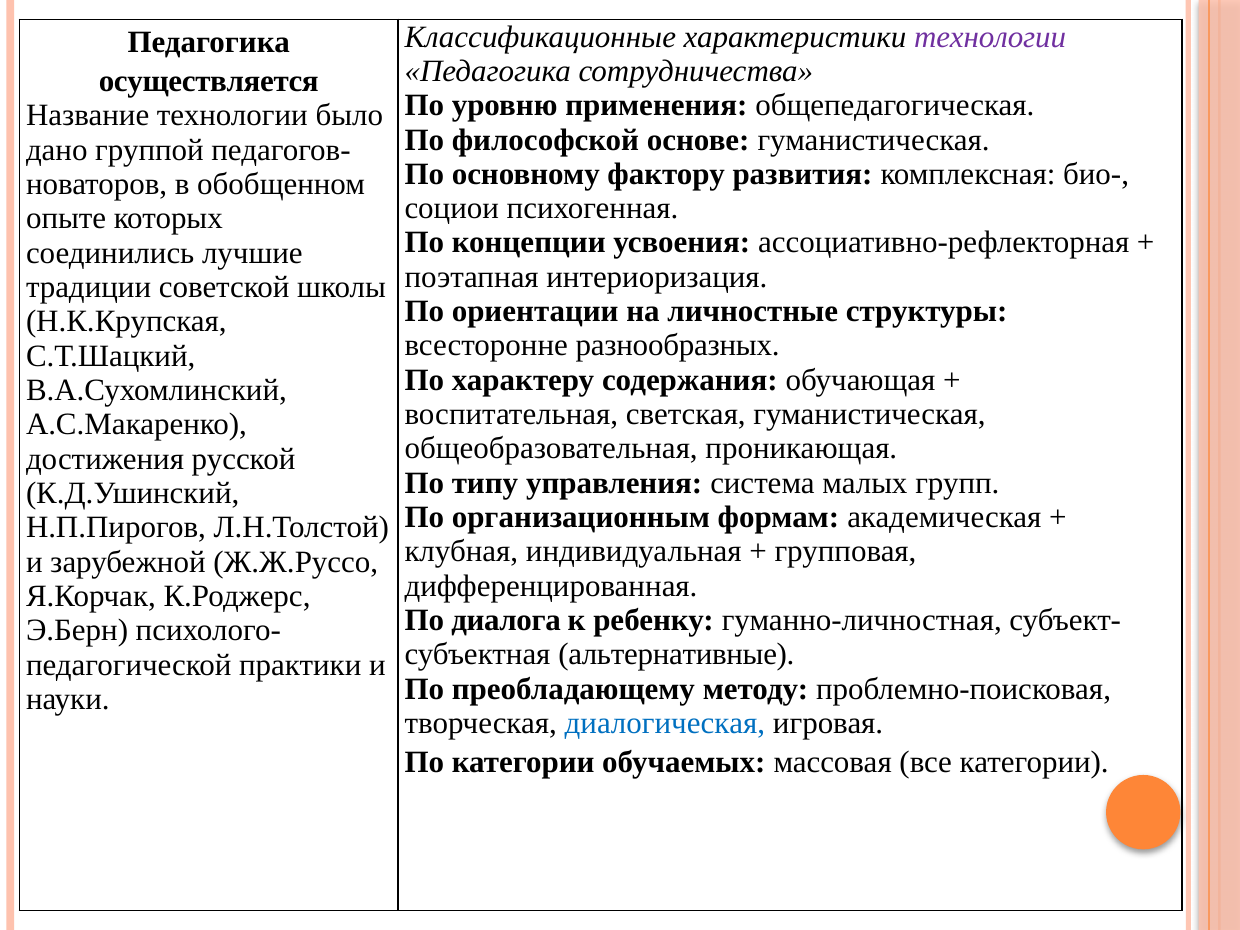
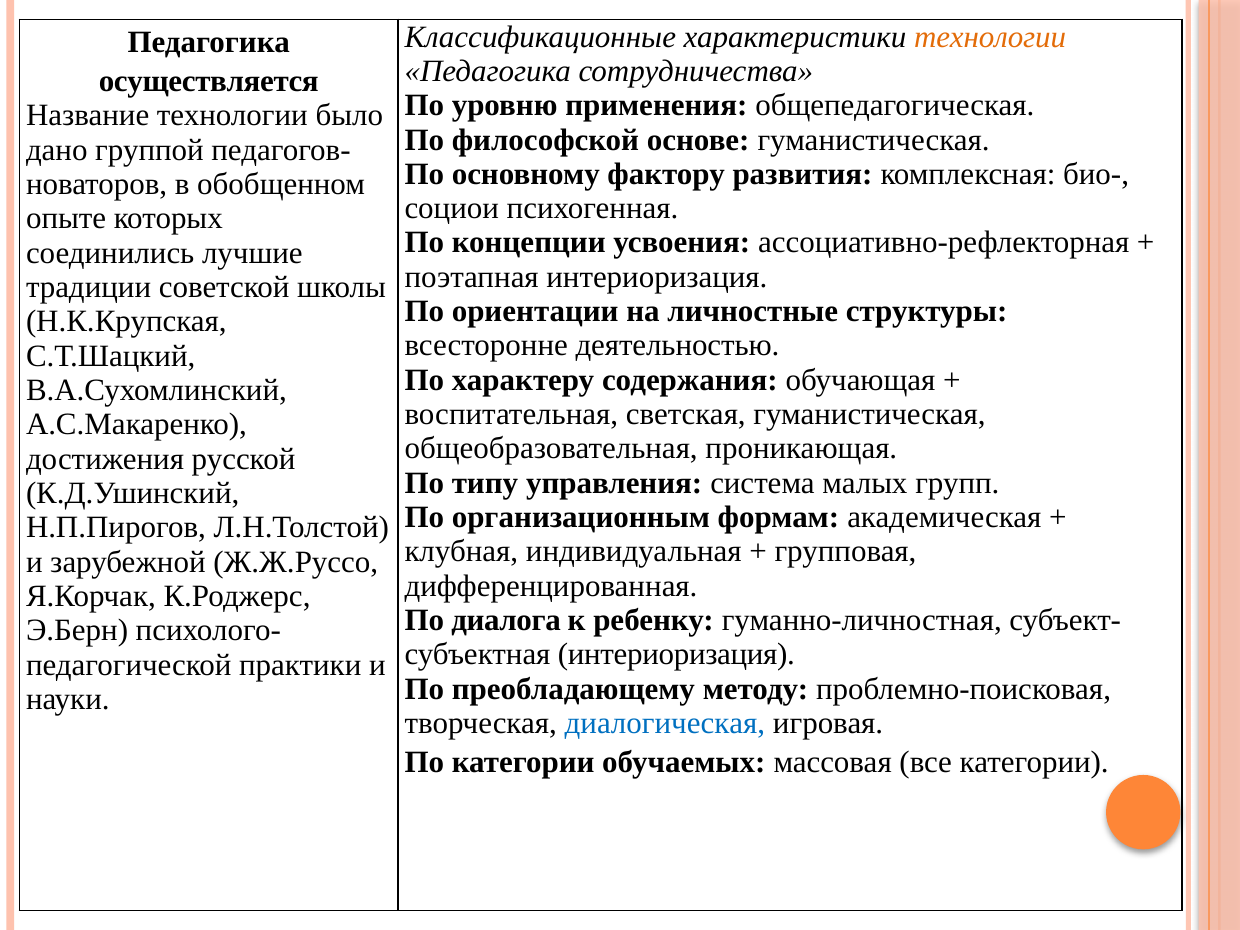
технологии at (990, 37) colour: purple -> orange
разнообразных: разнообразных -> деятельностью
альтернативные at (676, 655): альтернативные -> интериоризация
